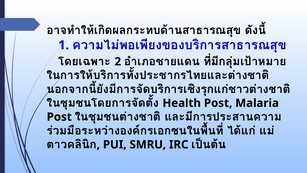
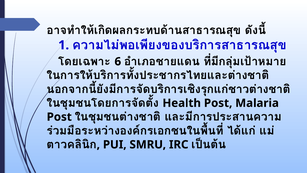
2: 2 -> 6
